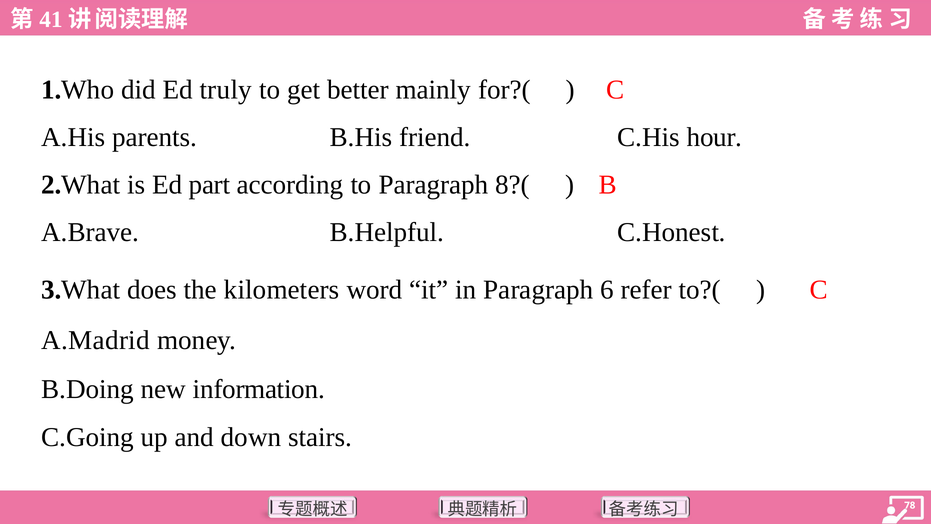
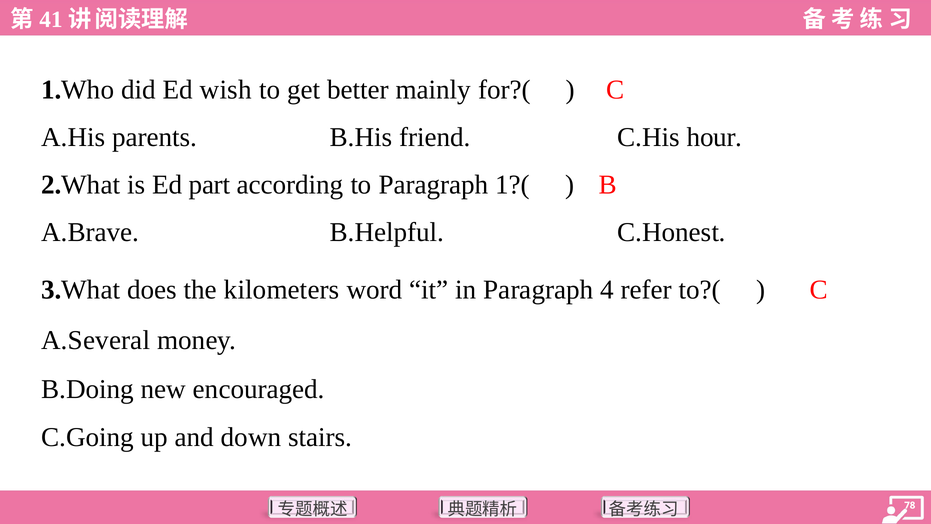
truly: truly -> wish
8?(: 8?( -> 1?(
6: 6 -> 4
A.Madrid: A.Madrid -> A.Several
information: information -> encouraged
